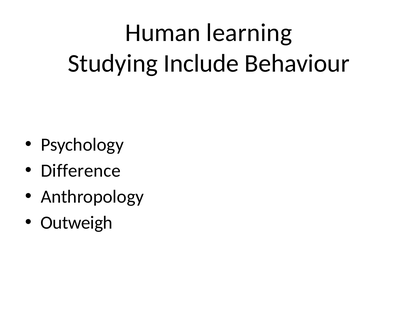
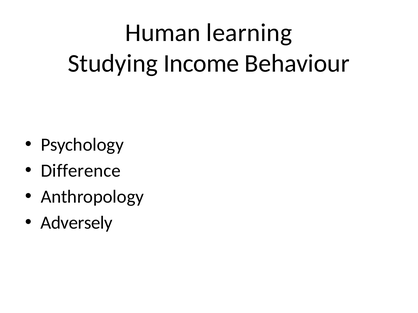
Include: Include -> Income
Outweigh: Outweigh -> Adversely
